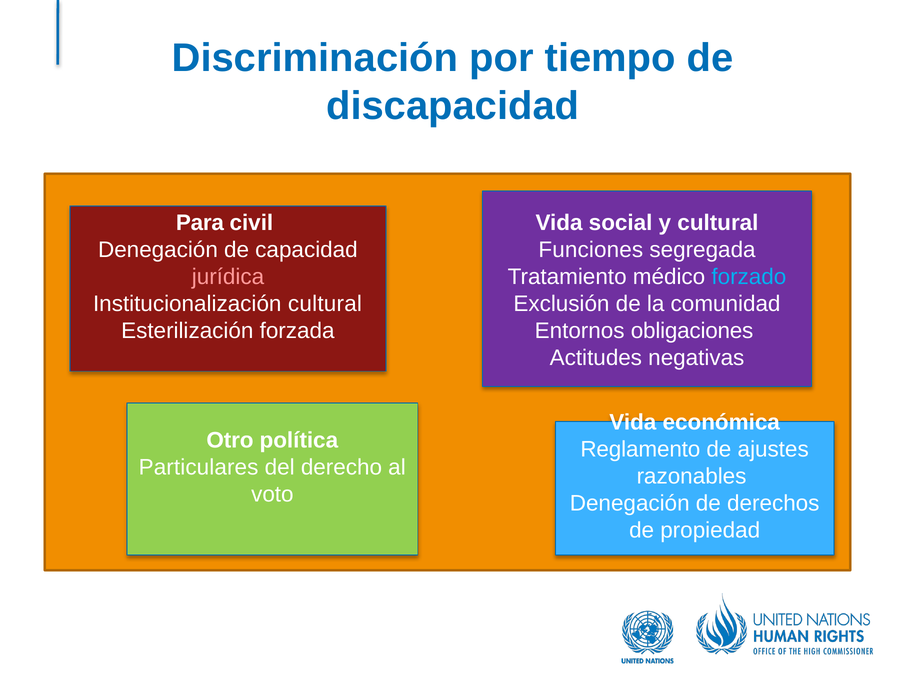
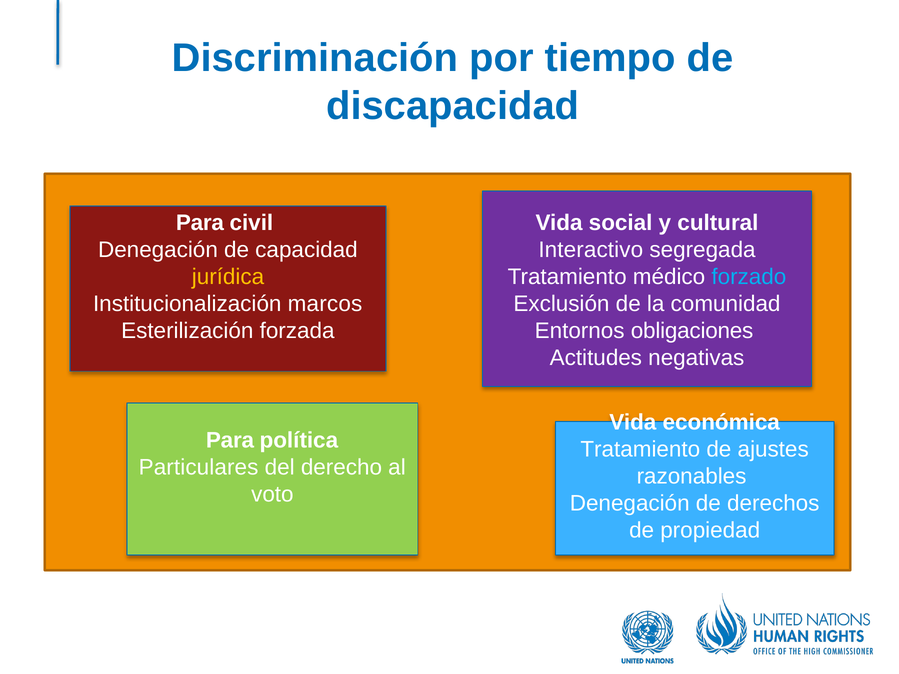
Funciones: Funciones -> Interactivo
jurídica colour: pink -> yellow
Institucionalización cultural: cultural -> marcos
Otro at (230, 440): Otro -> Para
Reglamento at (640, 450): Reglamento -> Tratamiento
